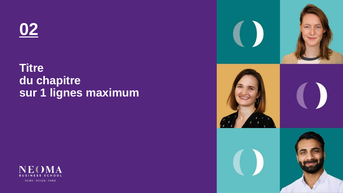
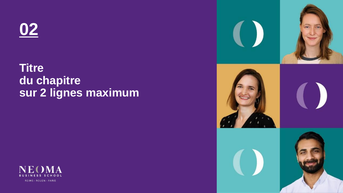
1: 1 -> 2
